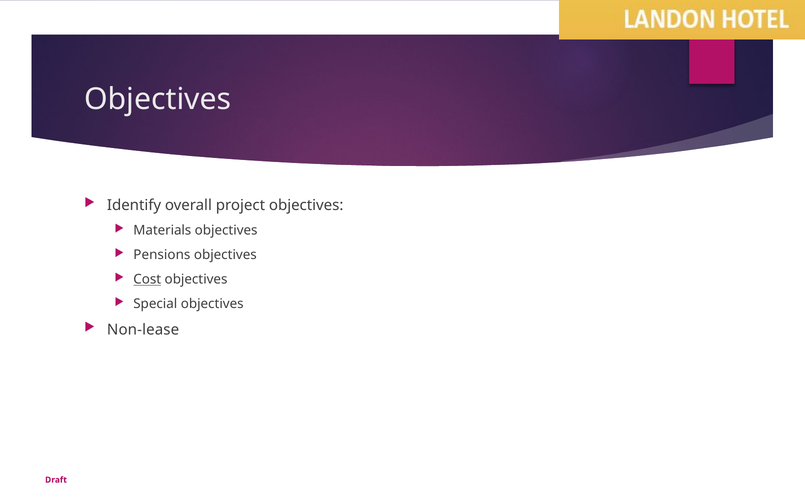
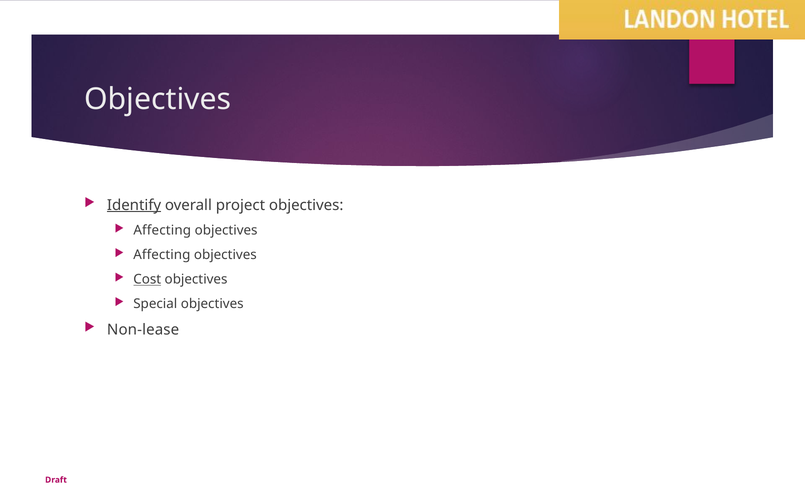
Identify underline: none -> present
Materials at (162, 231): Materials -> Affecting
Pensions at (162, 255): Pensions -> Affecting
